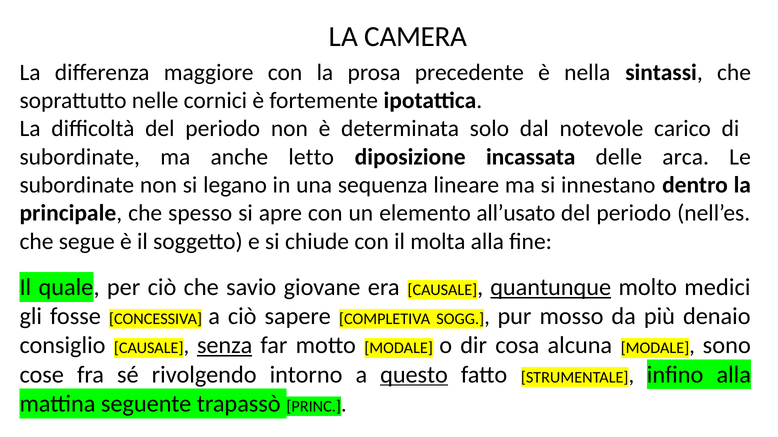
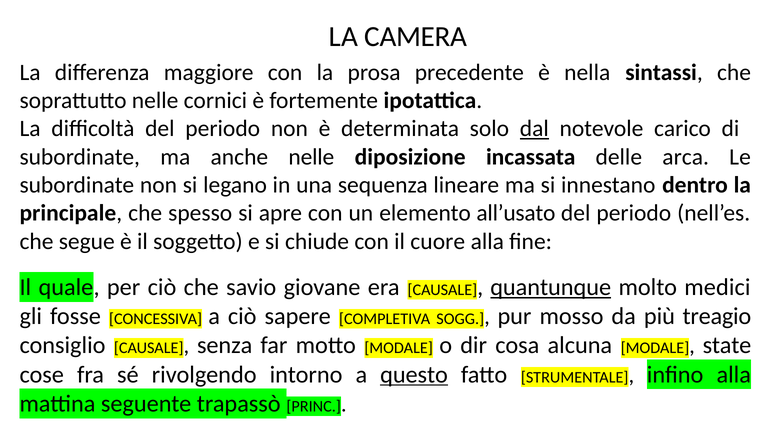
dal underline: none -> present
anche letto: letto -> nelle
molta: molta -> cuore
denaio: denaio -> treagio
senza underline: present -> none
sono: sono -> state
